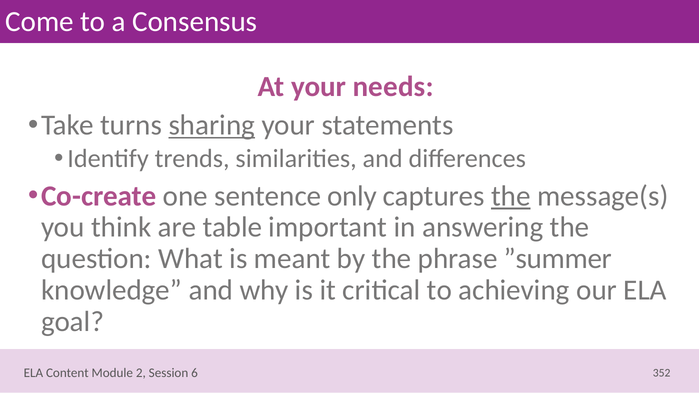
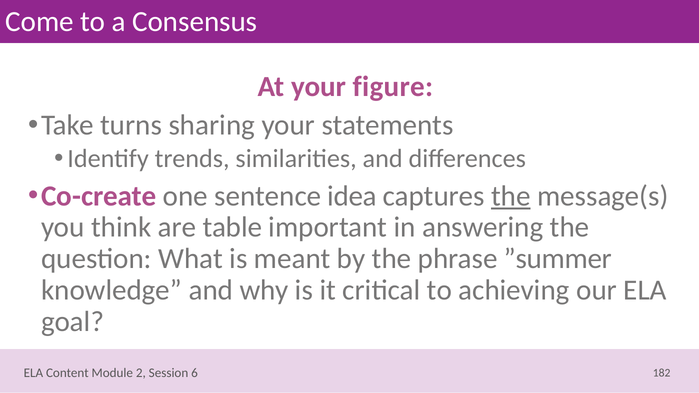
needs: needs -> figure
sharing underline: present -> none
only: only -> idea
352: 352 -> 182
